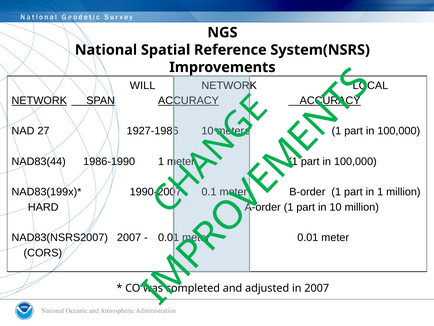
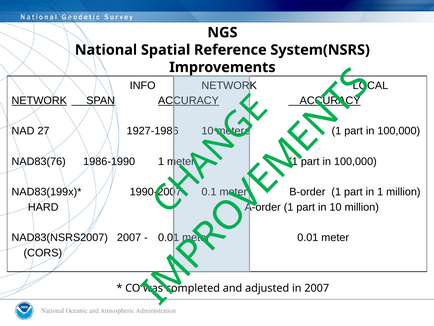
WILL: WILL -> INFO
NAD83(44: NAD83(44 -> NAD83(76
